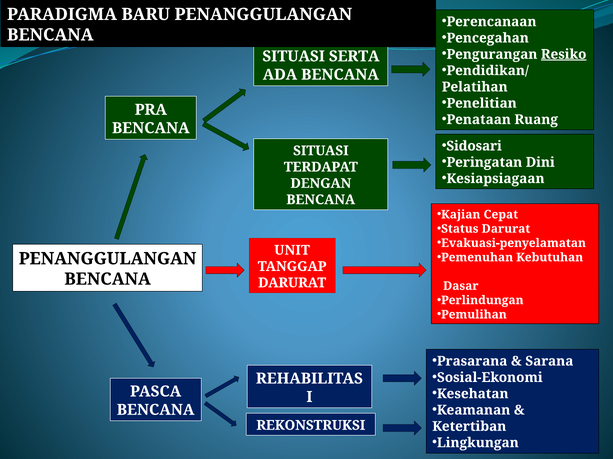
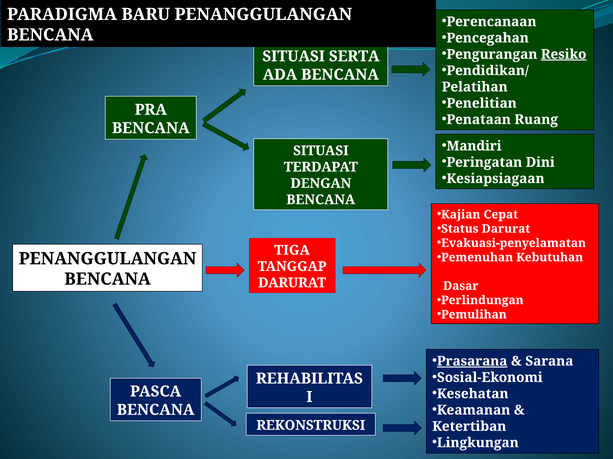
Sidosari: Sidosari -> Mandiri
UNIT: UNIT -> TIGA
Prasarana underline: none -> present
